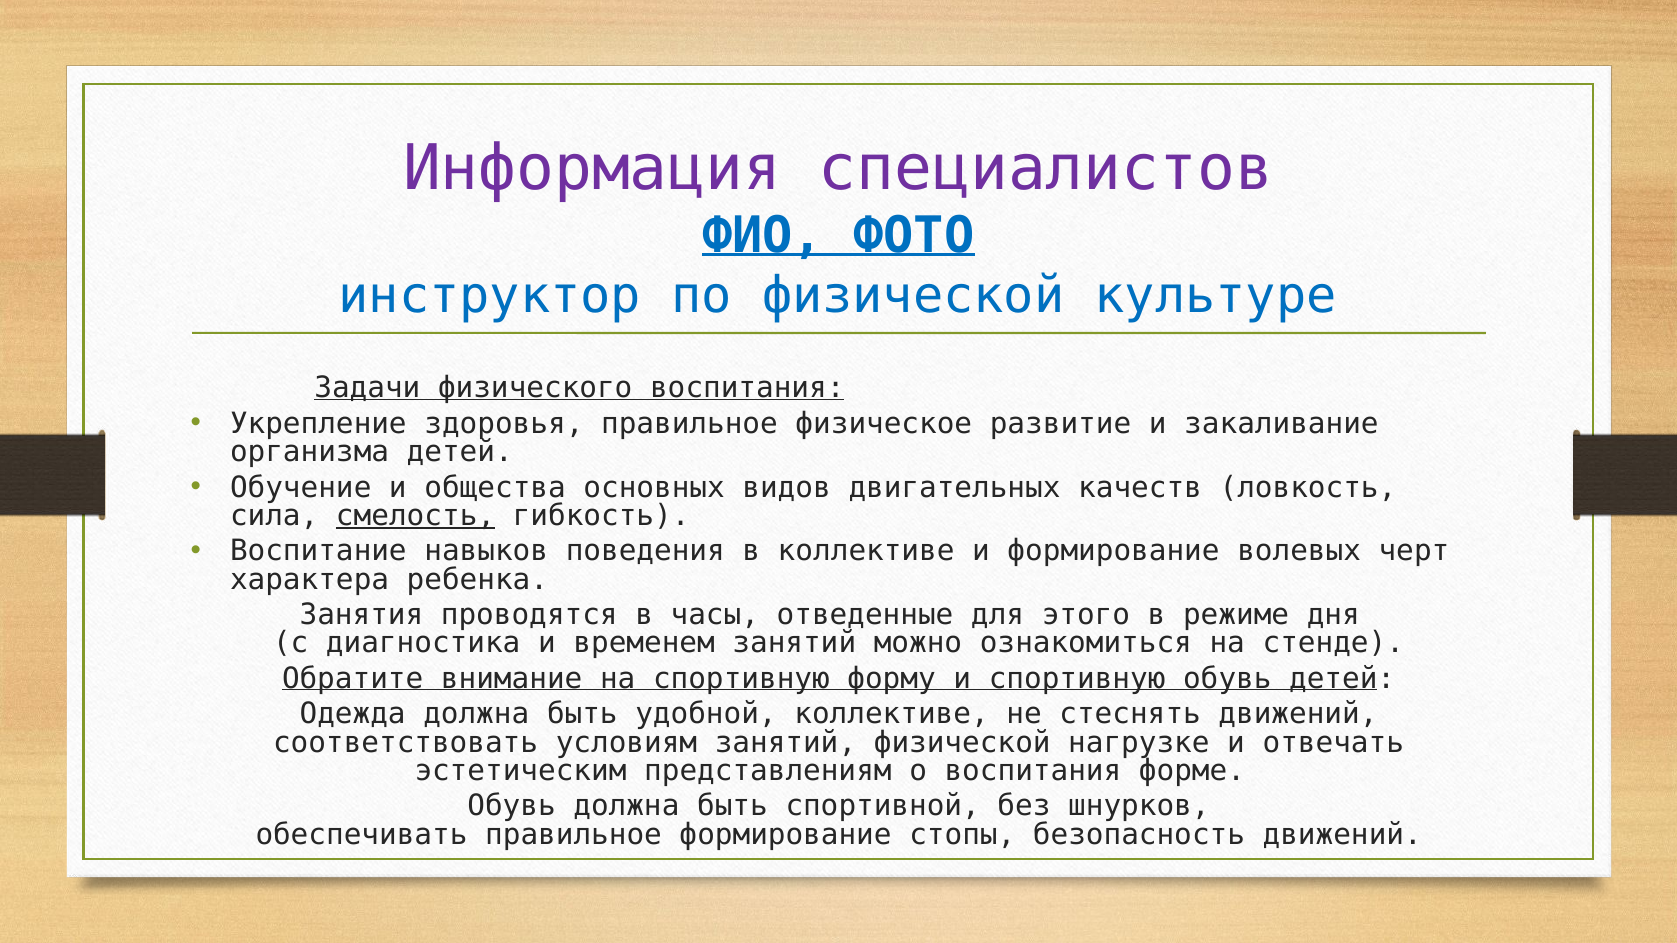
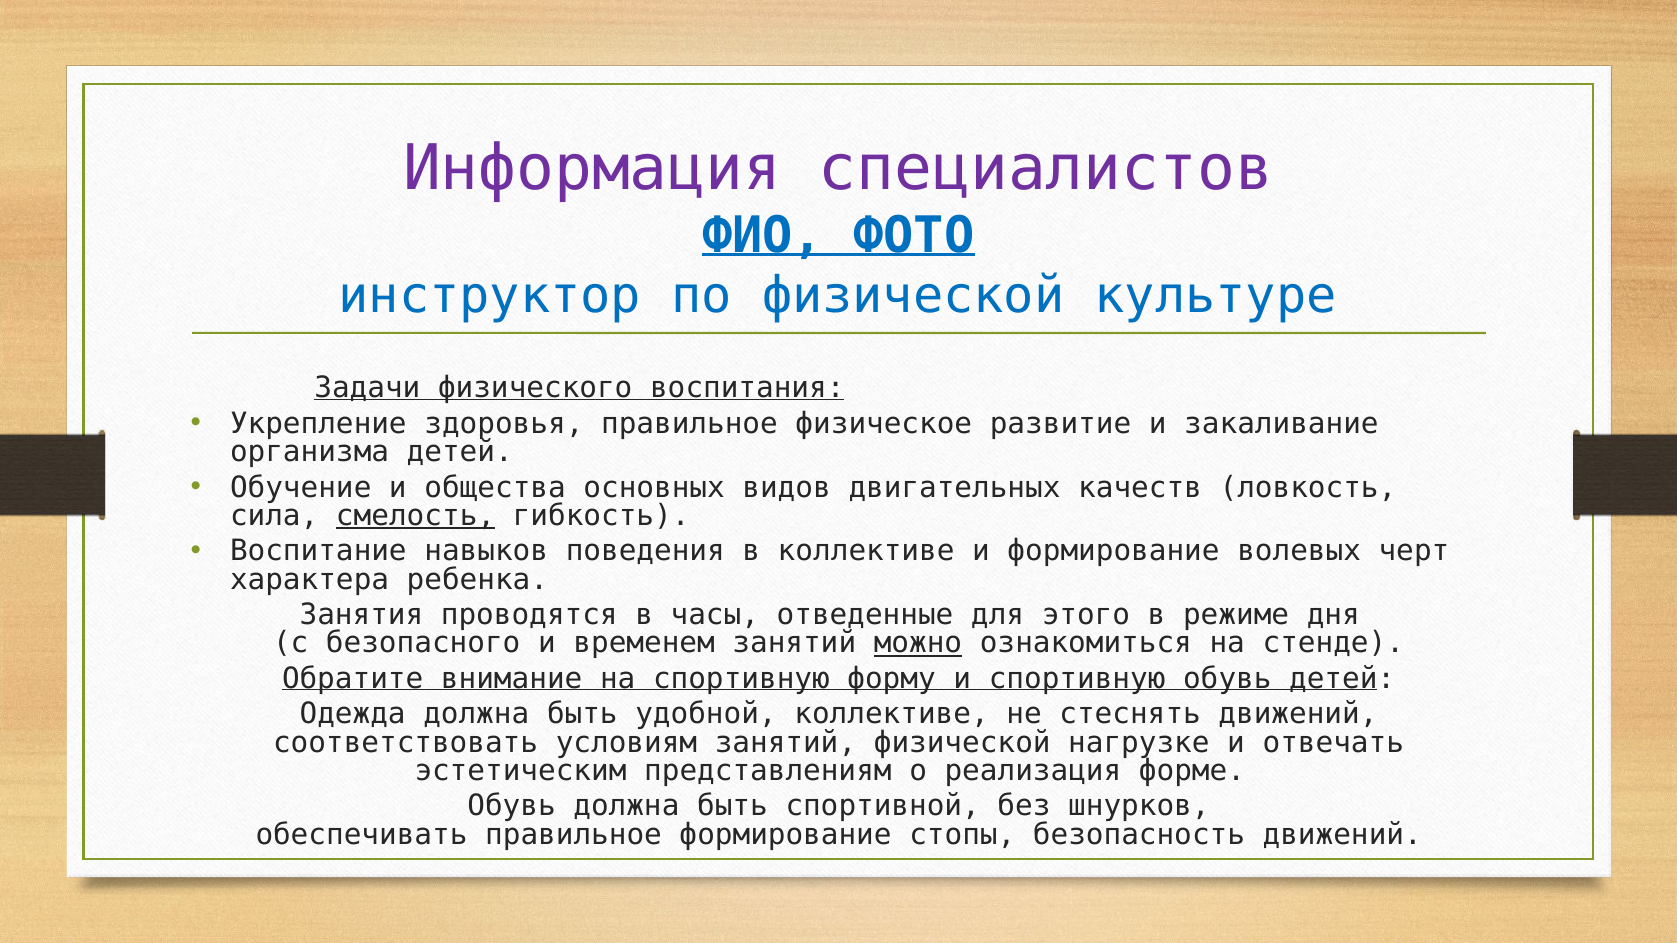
диагностика: диагностика -> безопасного
можно underline: none -> present
о воспитания: воспитания -> реализация
